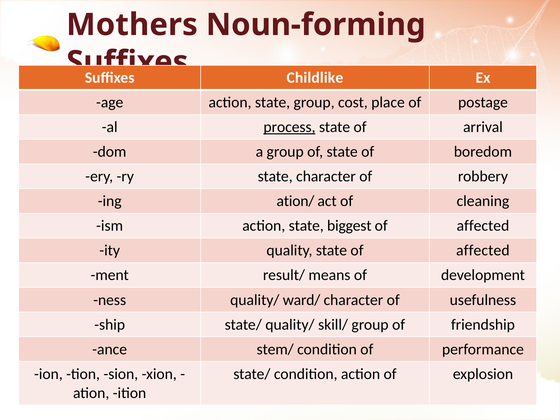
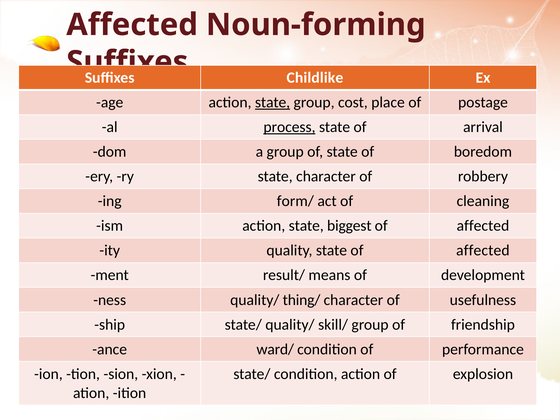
Mothers at (132, 25): Mothers -> Affected
state at (273, 102) underline: none -> present
ation/: ation/ -> form/
ward/: ward/ -> thing/
stem/: stem/ -> ward/
